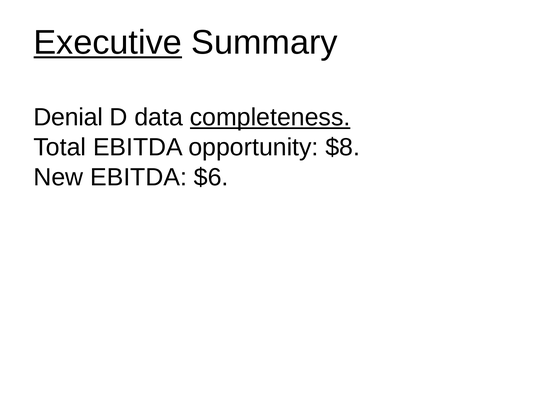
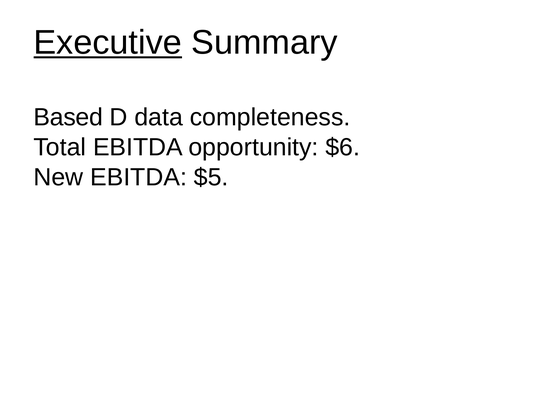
Denial: Denial -> Based
completeness underline: present -> none
$8: $8 -> $6
$6: $6 -> $5
